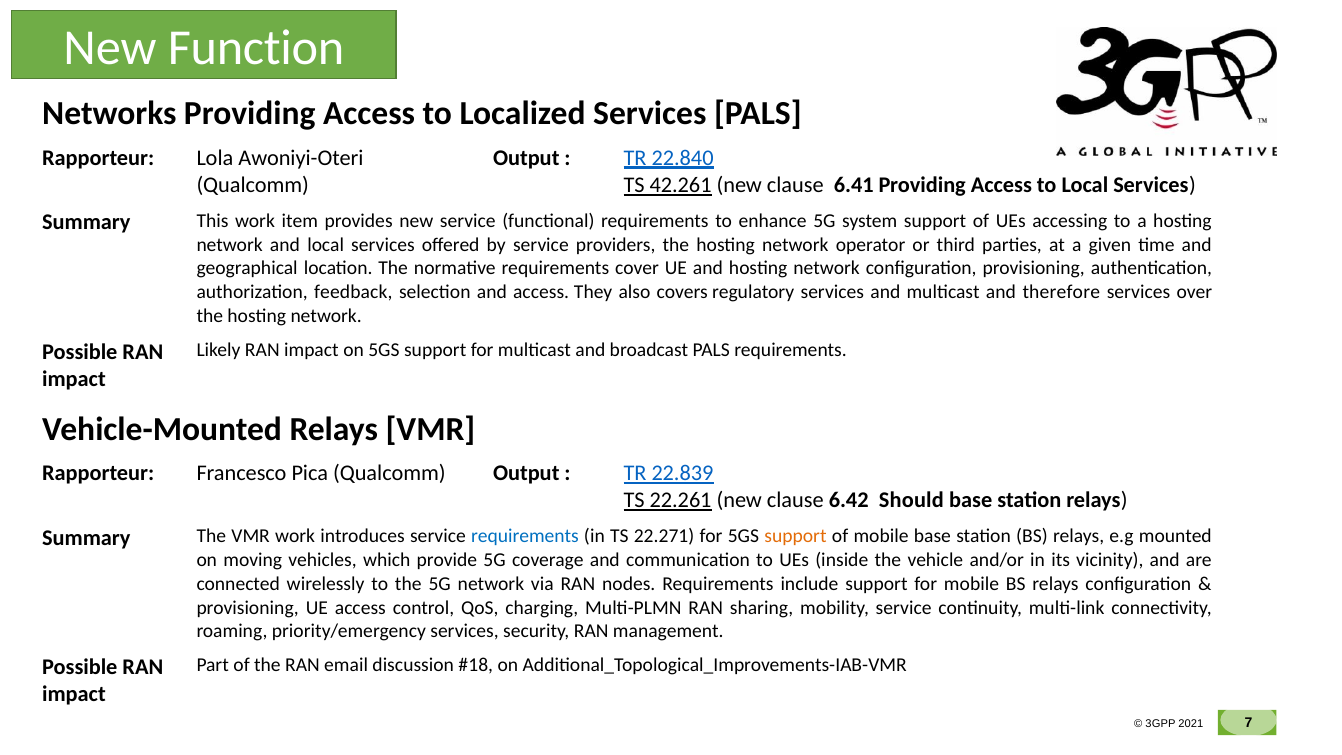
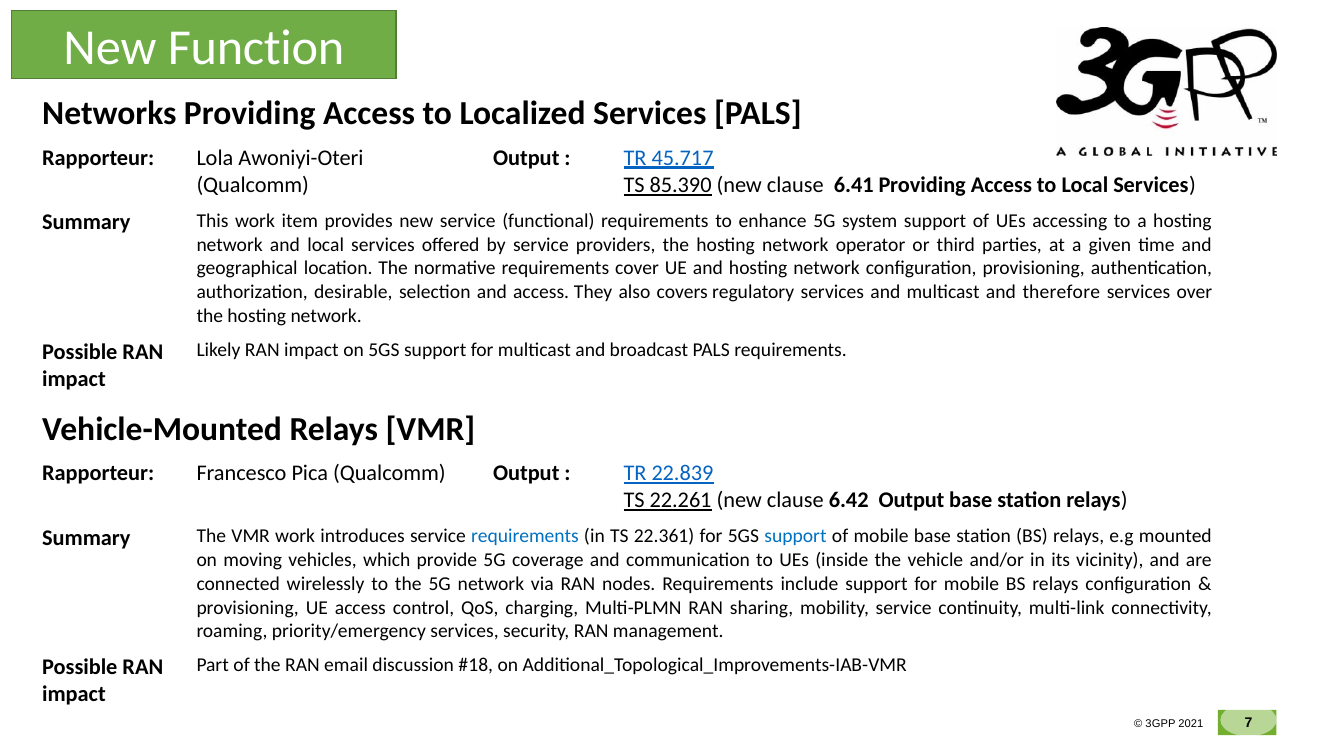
22.840: 22.840 -> 45.717
42.261: 42.261 -> 85.390
feedback: feedback -> desirable
6.42 Should: Should -> Output
22.271: 22.271 -> 22.361
support at (795, 536) colour: orange -> blue
